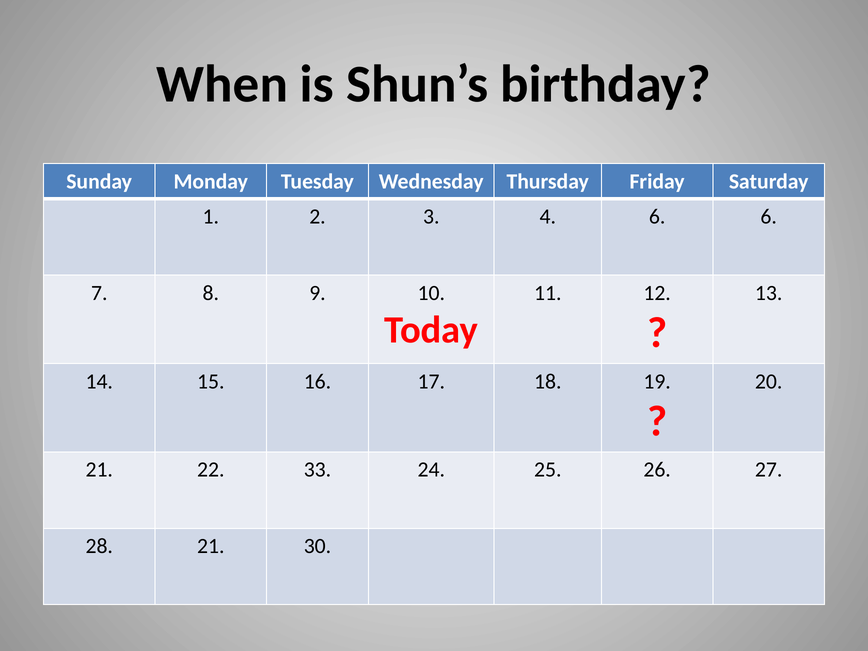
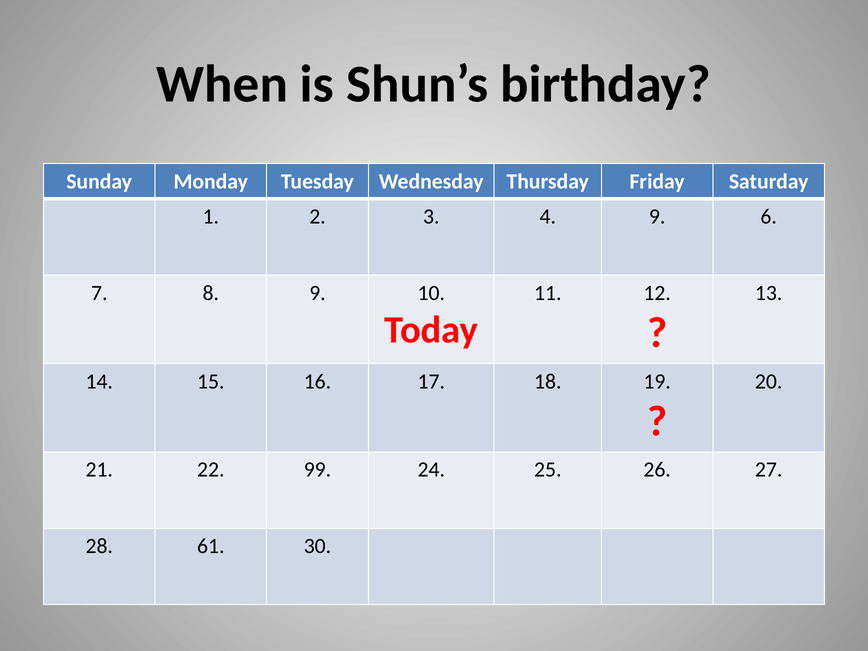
4 6: 6 -> 9
33: 33 -> 99
28 21: 21 -> 61
